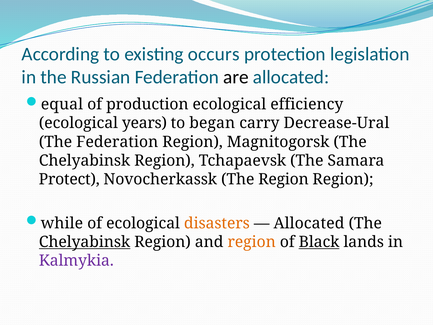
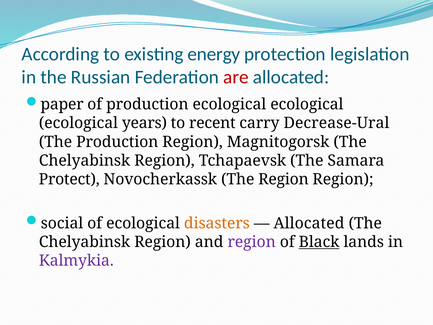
occurs: occurs -> energy
are colour: black -> red
equal: equal -> paper
efficiency at (307, 104): efficiency -> ecological
began: began -> recent
The Federation: Federation -> Production
while: while -> social
Chelyabinsk at (85, 242) underline: present -> none
region at (252, 242) colour: orange -> purple
